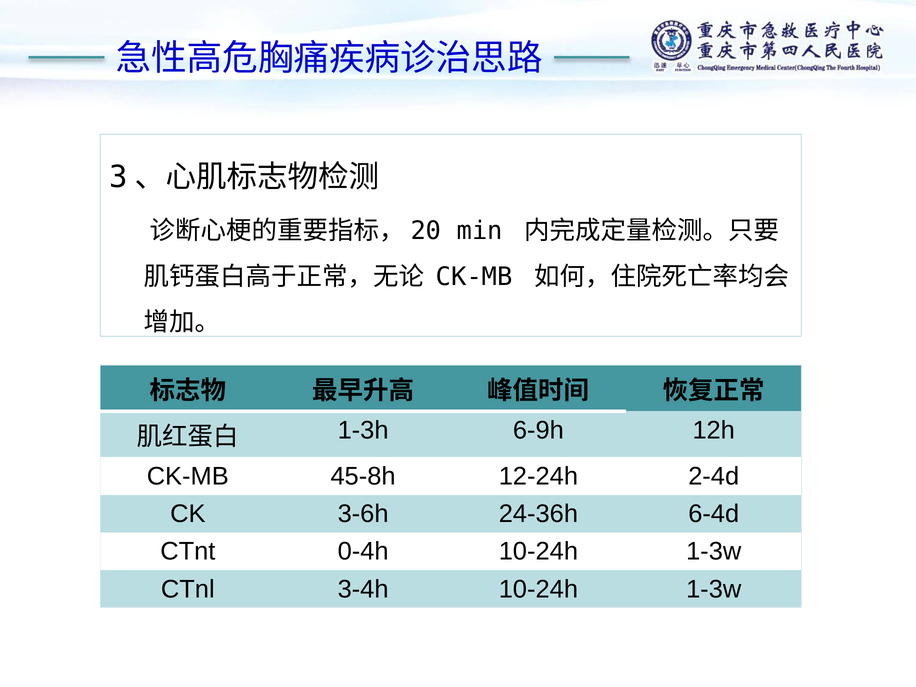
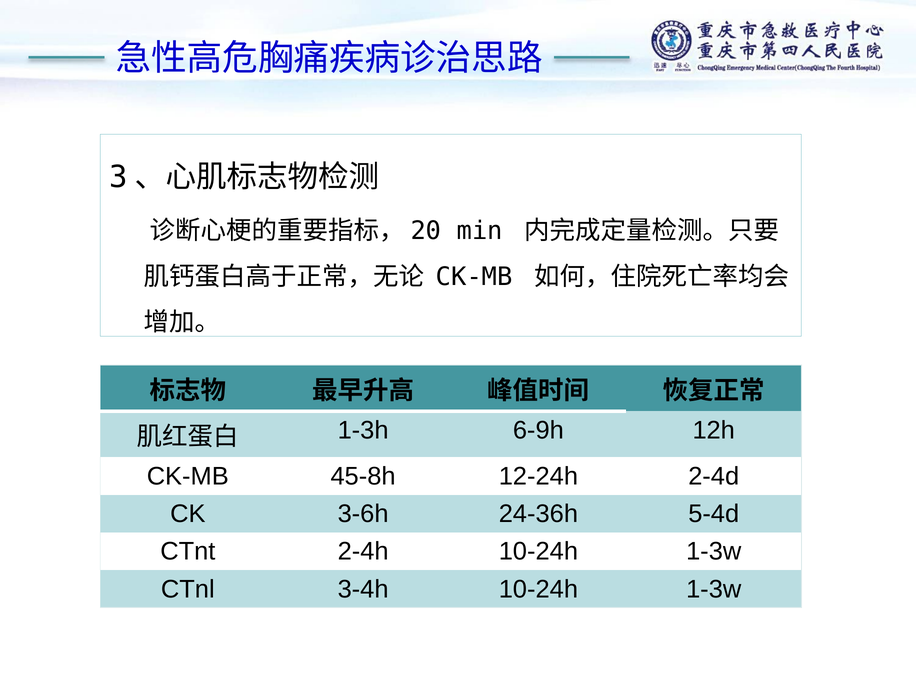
6-4d: 6-4d -> 5-4d
0-4h: 0-4h -> 2-4h
